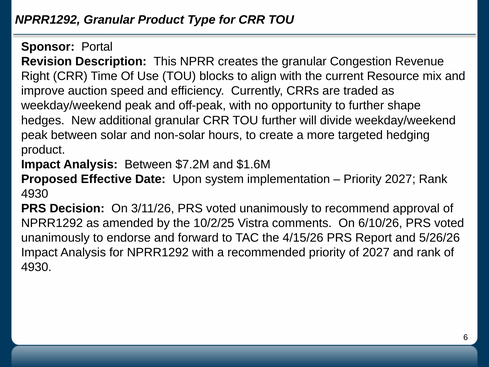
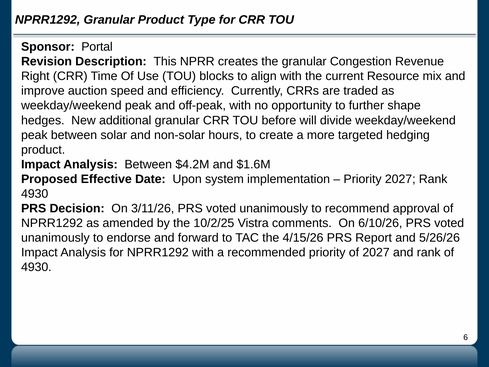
TOU further: further -> before
$7.2M: $7.2M -> $4.2M
